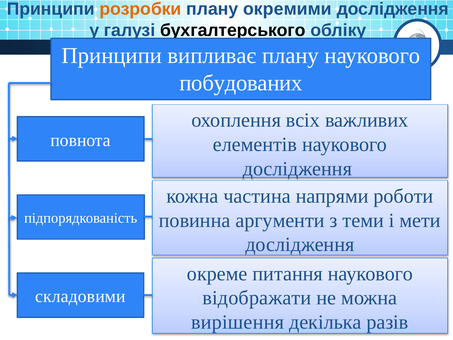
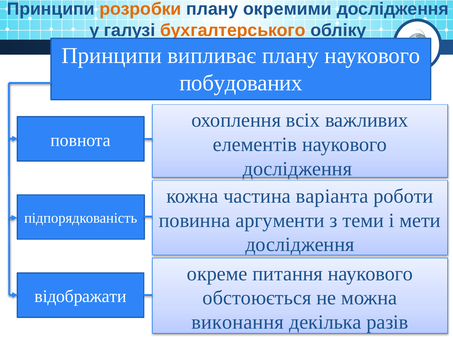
бухгалтерського colour: black -> orange
напрями: напрями -> варіанта
складовими: складовими -> відображати
відображати: відображати -> обстоюється
вирішення: вирішення -> виконання
